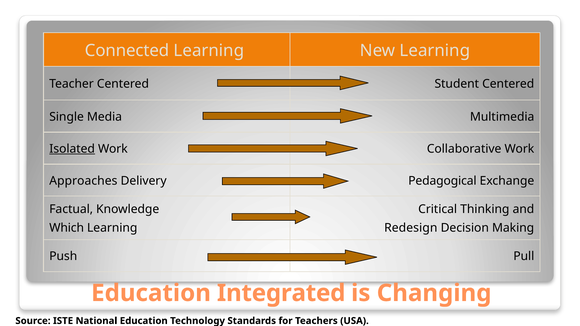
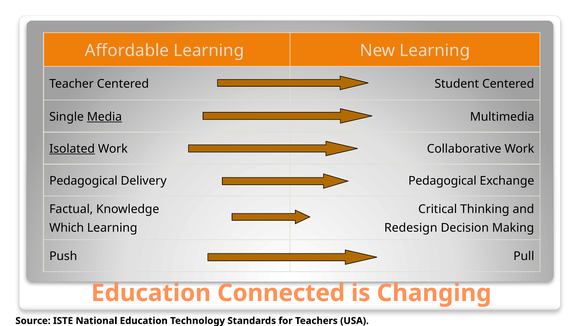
Connected: Connected -> Affordable
Media underline: none -> present
Approaches at (83, 181): Approaches -> Pedagogical
Integrated: Integrated -> Connected
